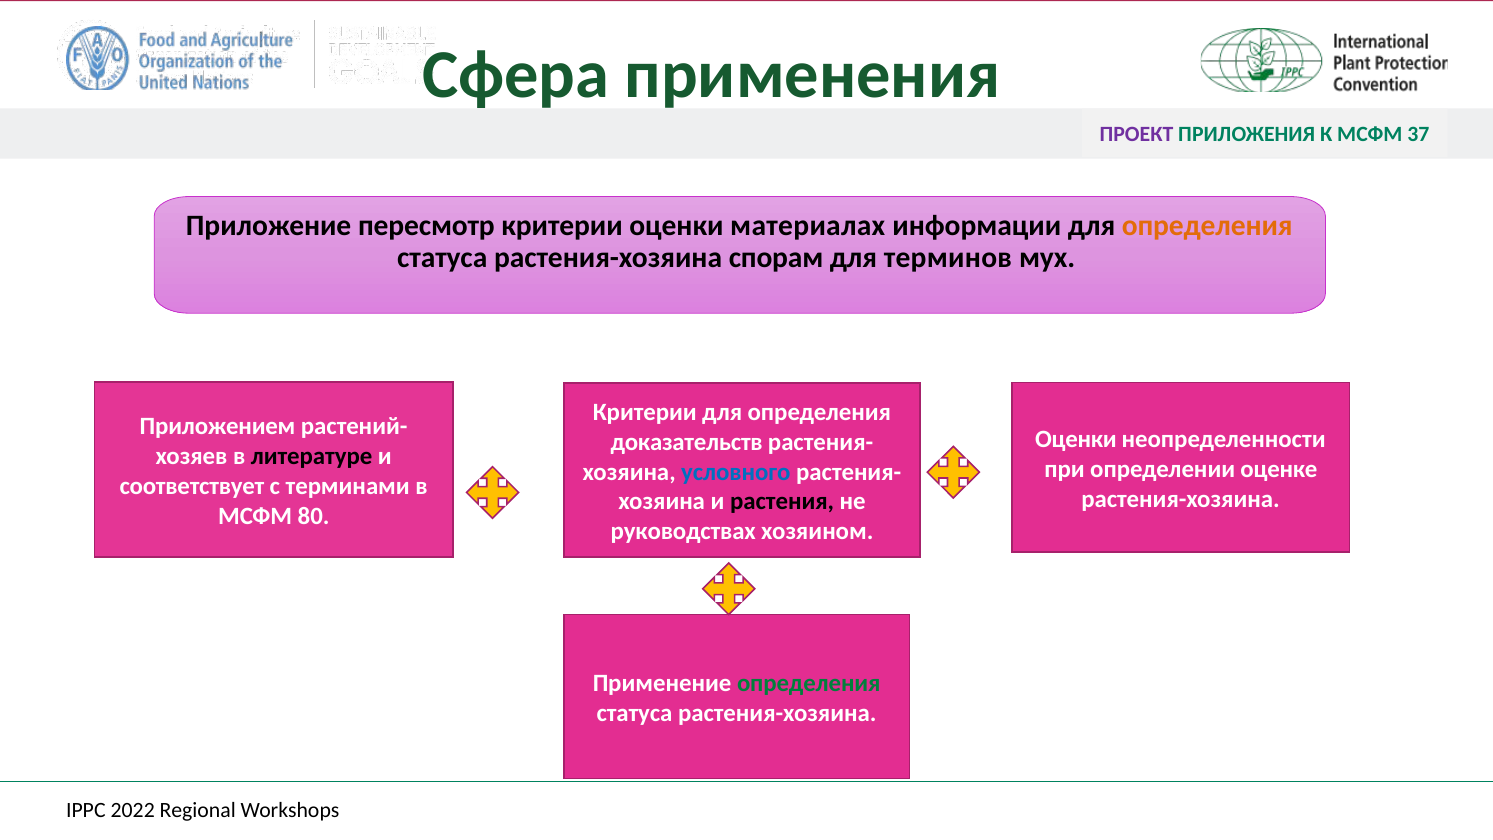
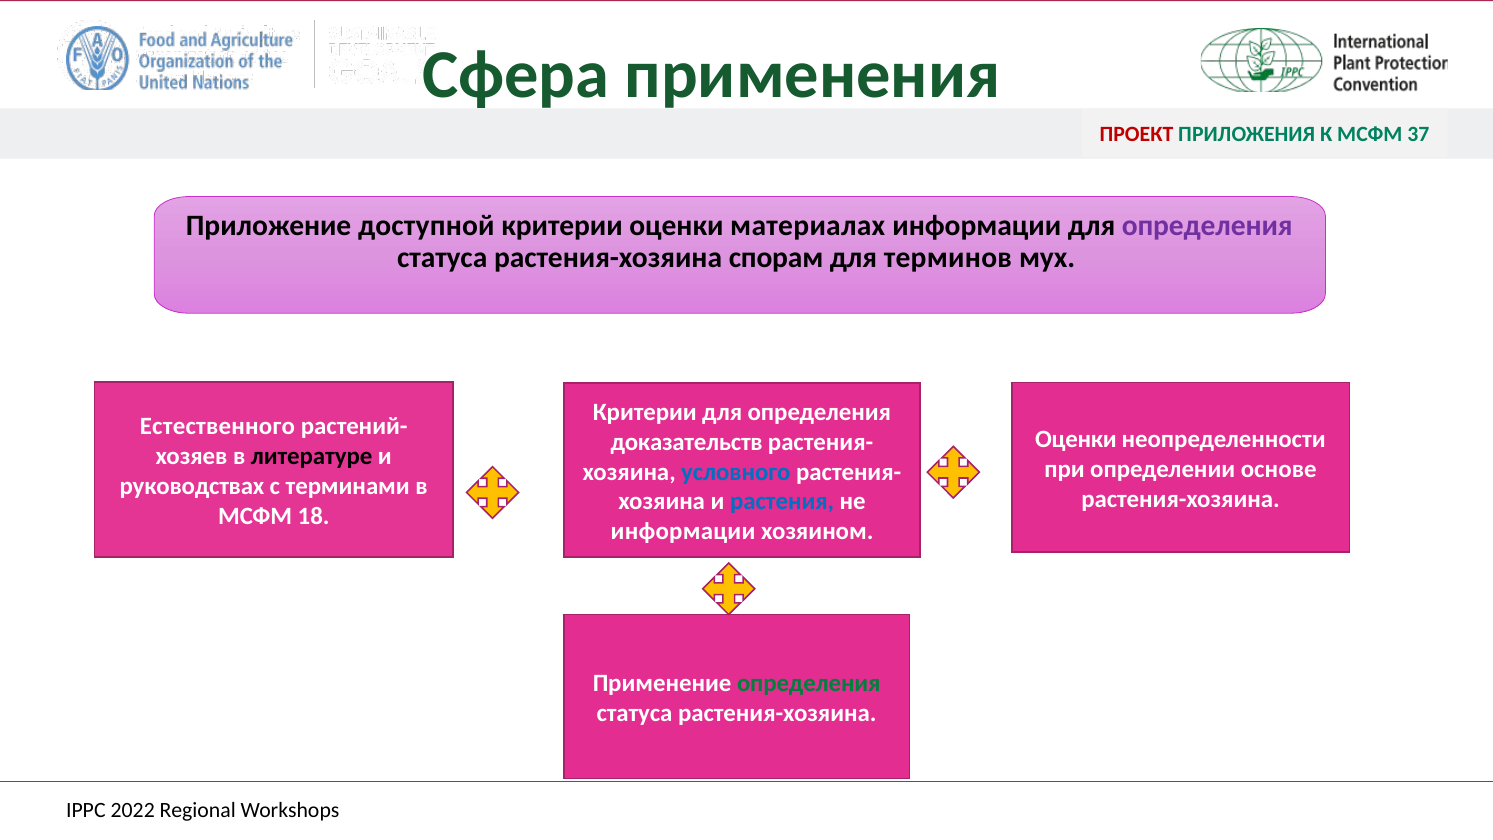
ПРОЕКТ colour: purple -> red
пересмотр: пересмотр -> доступной
определения at (1207, 226) colour: orange -> purple
Приложением: Приложением -> Естественного
оценке: оценке -> основе
соответствует: соответствует -> руководствах
растения colour: black -> blue
80: 80 -> 18
руководствах at (683, 532): руководствах -> информации
